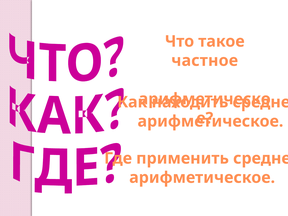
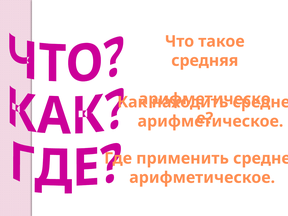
частное: частное -> средняя
